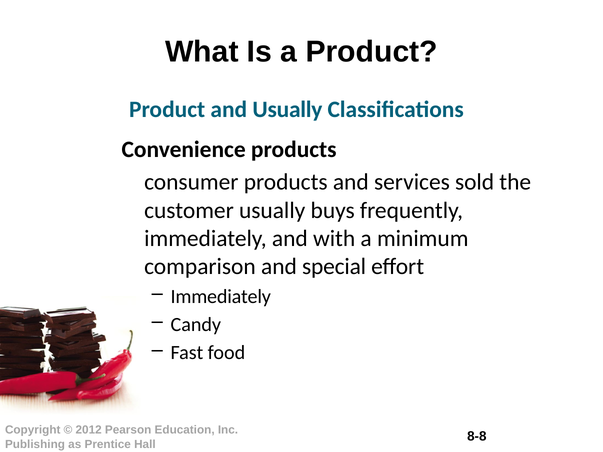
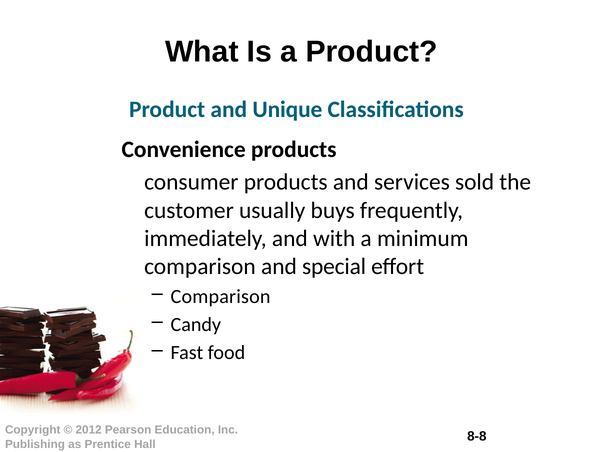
and Usually: Usually -> Unique
Immediately at (221, 297): Immediately -> Comparison
